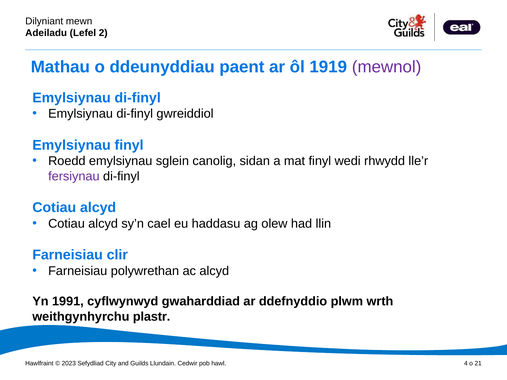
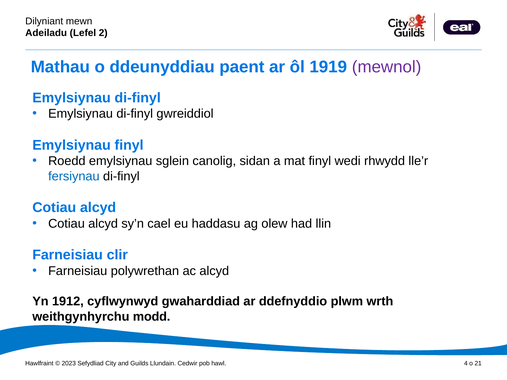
fersiynau colour: purple -> blue
1991: 1991 -> 1912
plastr: plastr -> modd
